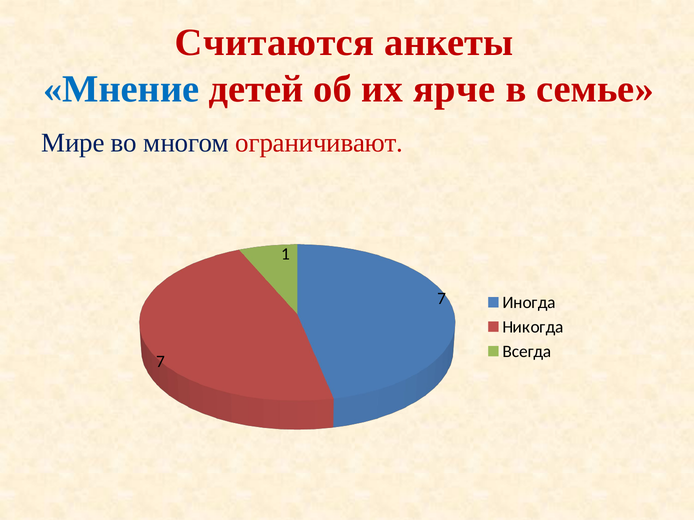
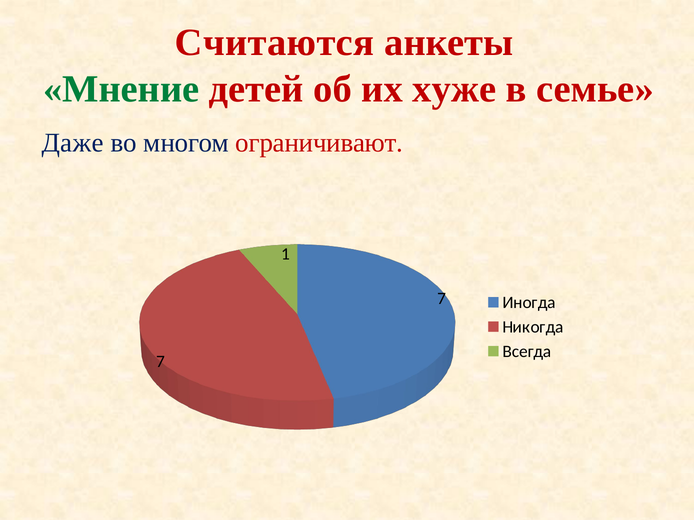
Мнение colour: blue -> green
ярче: ярче -> хуже
Мире: Мире -> Даже
